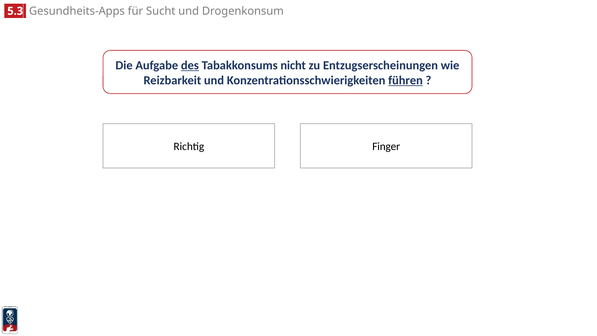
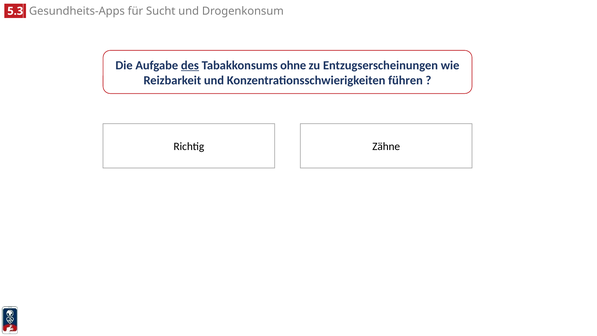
nicht: nicht -> ohne
führen underline: present -> none
Finger: Finger -> Zähne
